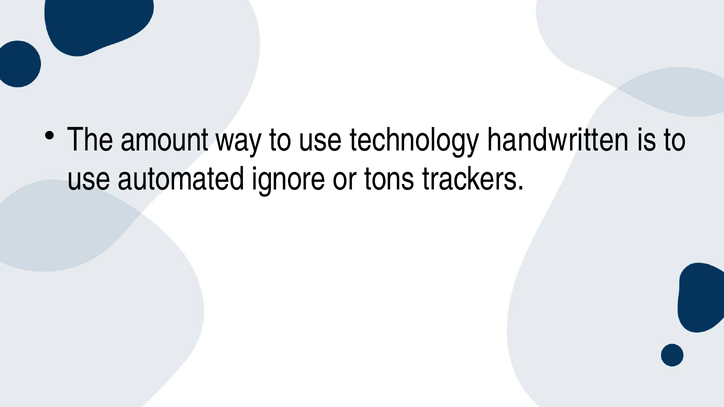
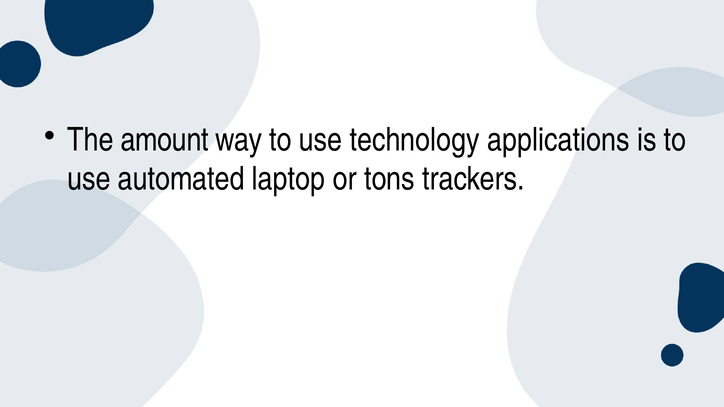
handwritten: handwritten -> applications
ignore: ignore -> laptop
